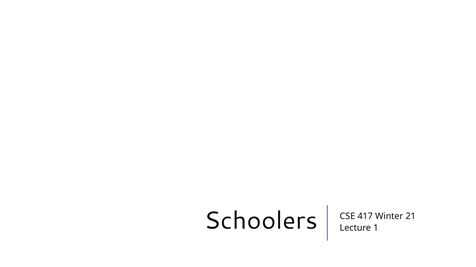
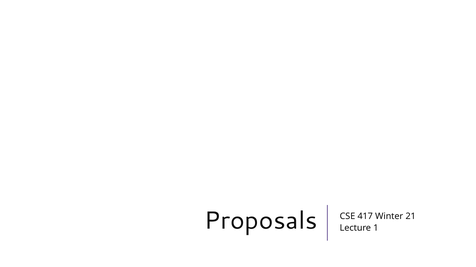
Schoolers: Schoolers -> Proposals
